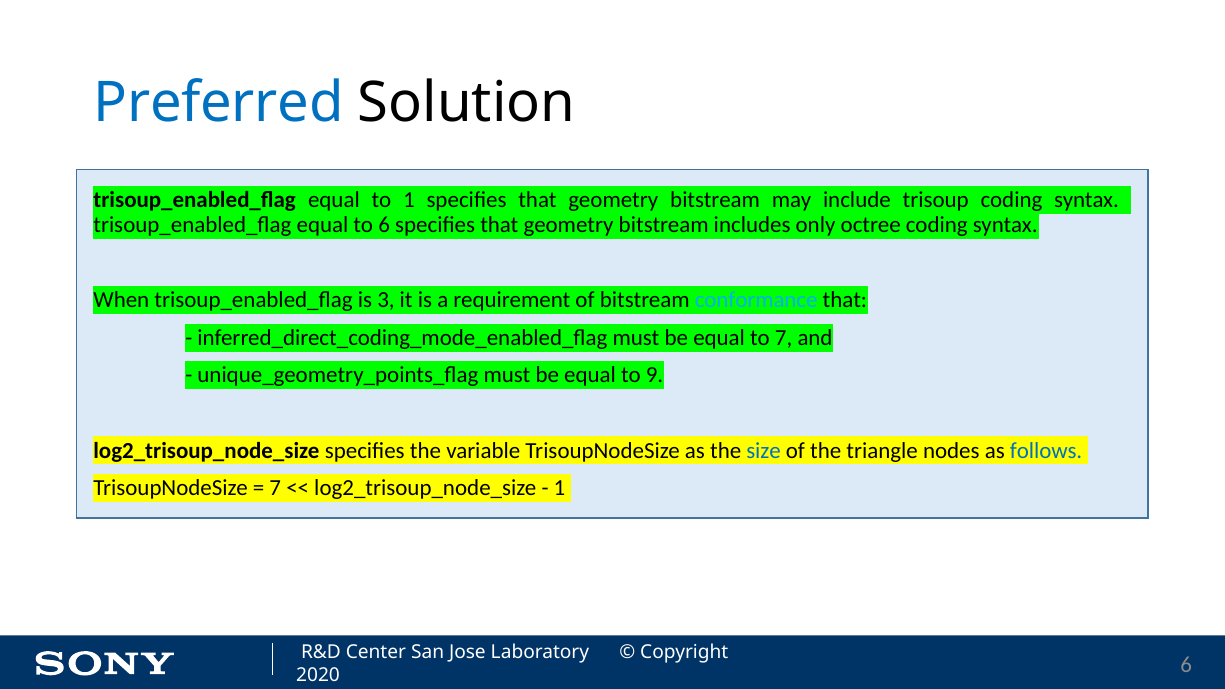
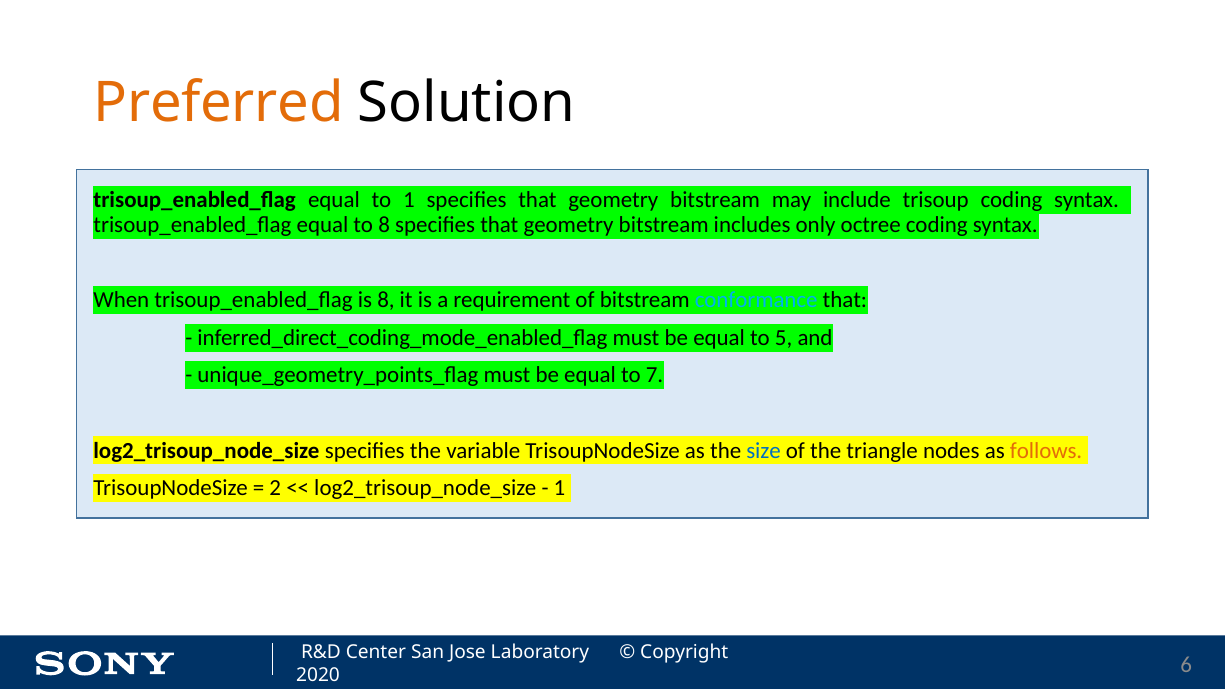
Preferred colour: blue -> orange
to 6: 6 -> 8
is 3: 3 -> 8
to 7: 7 -> 5
9: 9 -> 7
follows colour: blue -> orange
7 at (275, 488): 7 -> 2
